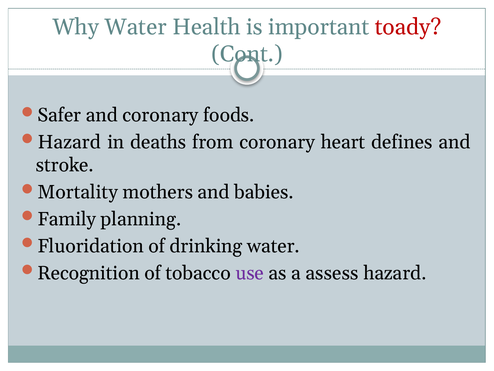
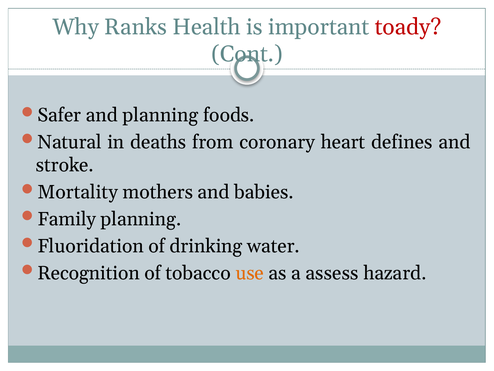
Why Water: Water -> Ranks
and coronary: coronary -> planning
Hazard at (69, 142): Hazard -> Natural
use colour: purple -> orange
